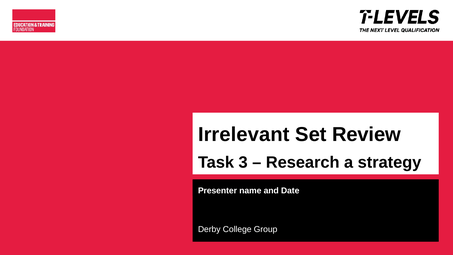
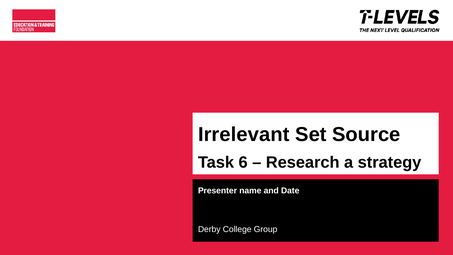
Review: Review -> Source
3: 3 -> 6
